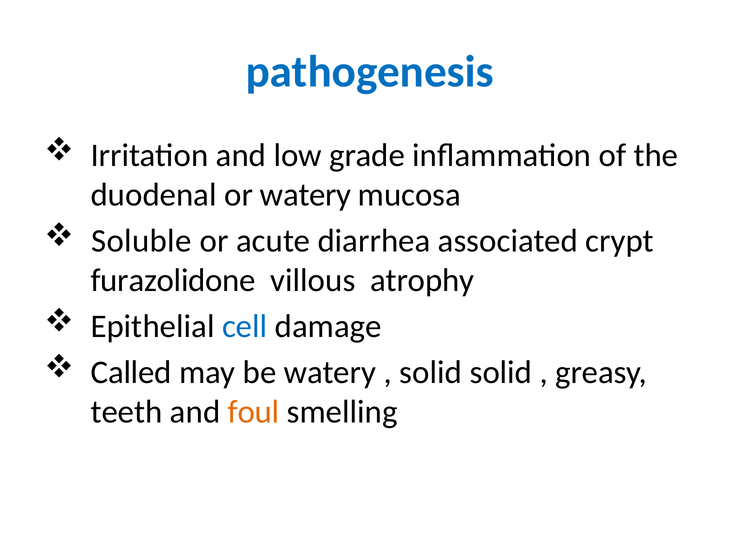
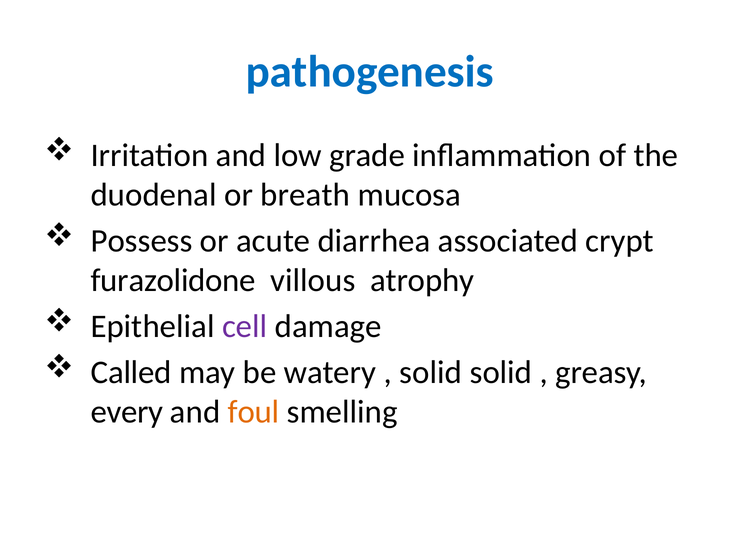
or watery: watery -> breath
Soluble: Soluble -> Possess
cell colour: blue -> purple
teeth: teeth -> every
